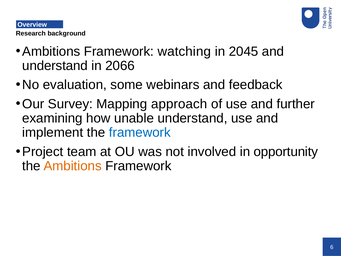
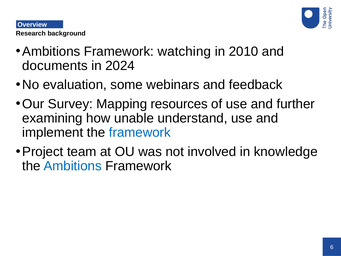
2045: 2045 -> 2010
understand at (55, 66): understand -> documents
2066: 2066 -> 2024
approach: approach -> resources
opportunity: opportunity -> knowledge
Ambitions at (73, 166) colour: orange -> blue
